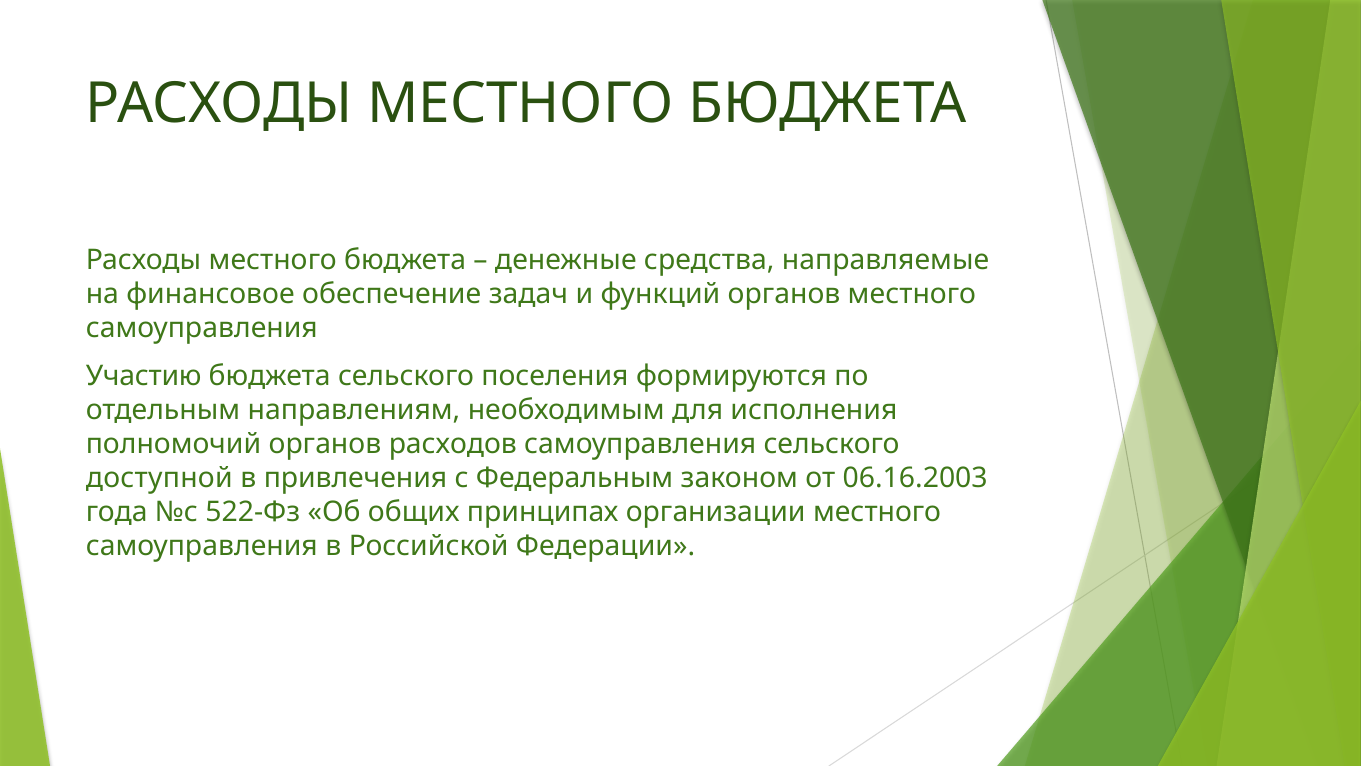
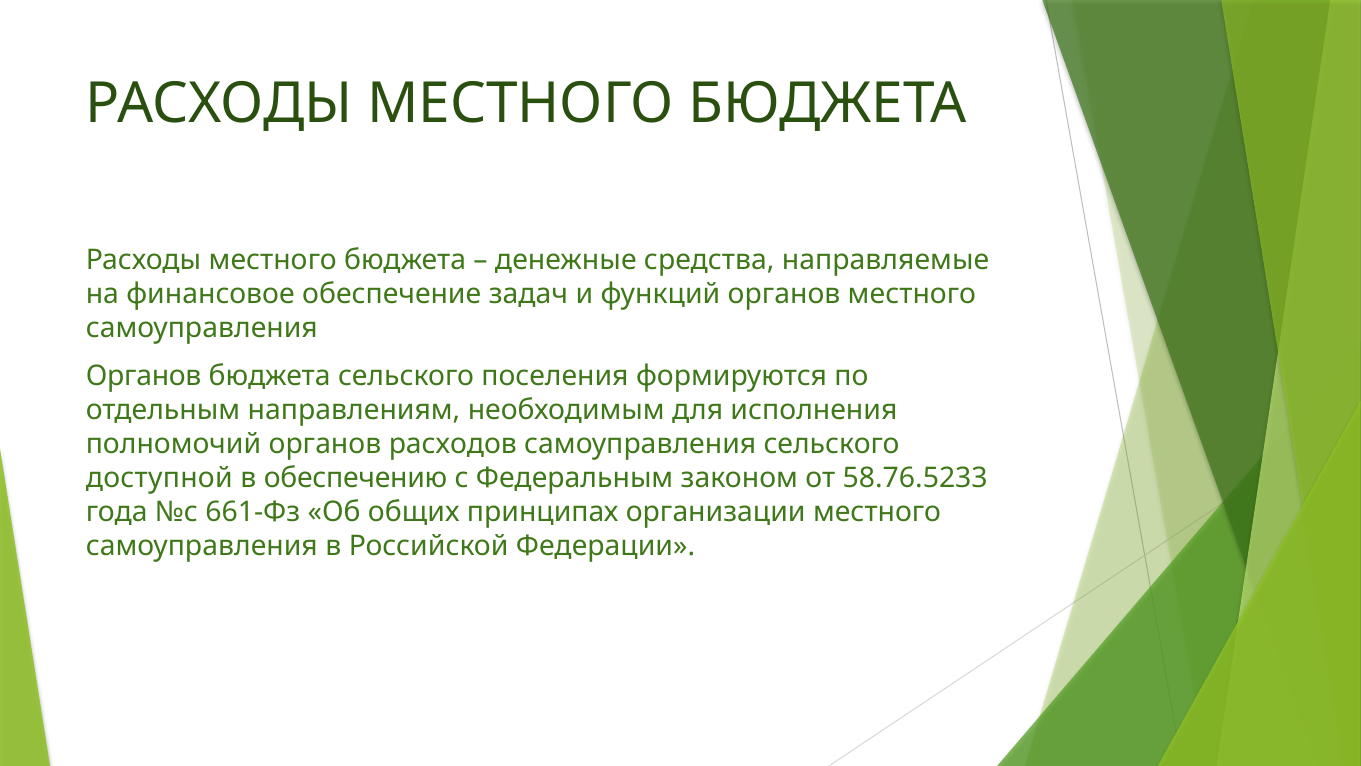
Участию at (144, 376): Участию -> Органов
привлечения: привлечения -> обеспечению
06.16.2003: 06.16.2003 -> 58.76.5233
522-Фз: 522-Фз -> 661-Фз
